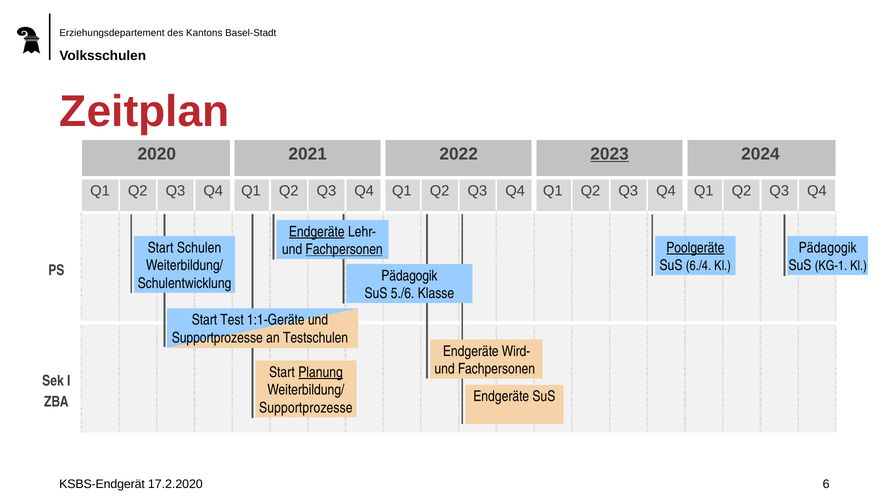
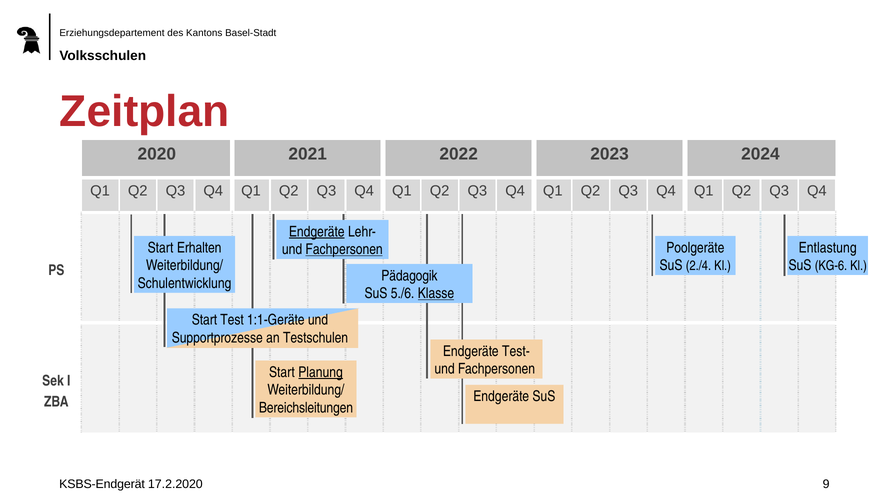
2023 underline: present -> none
Schulen: Schulen -> Erhalten
Poolgeräte underline: present -> none
Pädagogik at (828, 248): Pädagogik -> Entlastung
6./4: 6./4 -> 2./4
KG-1: KG-1 -> KG-6
Klasse underline: none -> present
Wird-: Wird- -> Test-
Supportprozesse at (306, 408): Supportprozesse -> Bereichsleitungen
6: 6 -> 9
